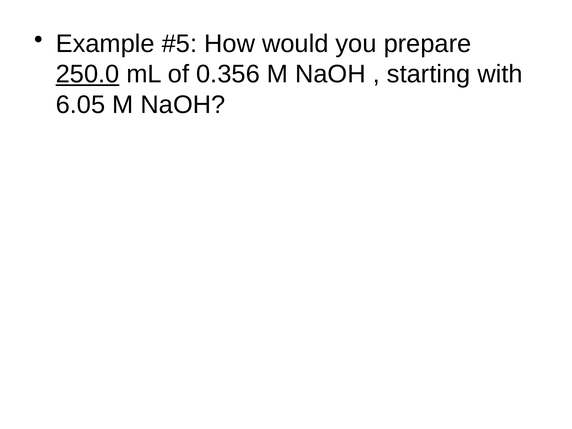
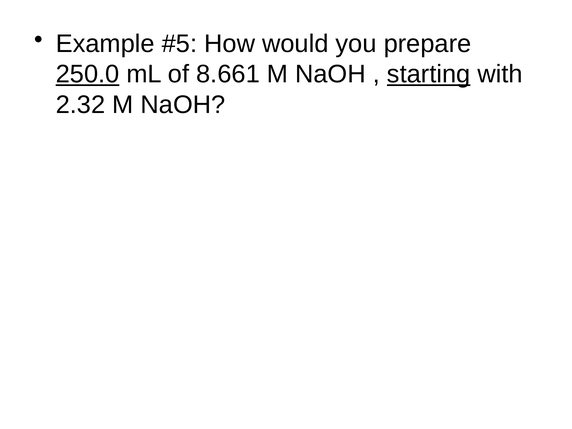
0.356: 0.356 -> 8.661
starting underline: none -> present
6.05: 6.05 -> 2.32
